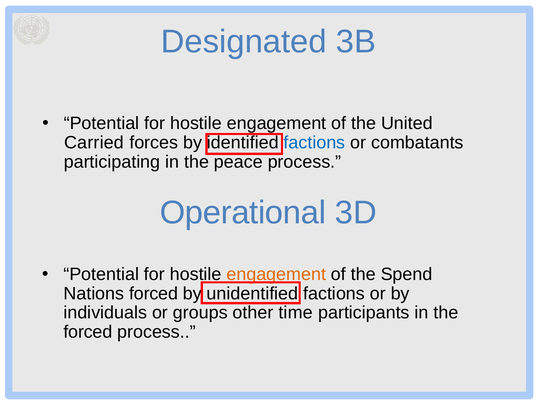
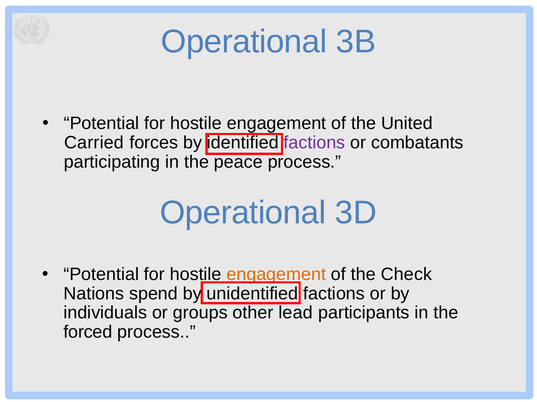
Designated at (244, 42): Designated -> Operational
factions at (314, 143) colour: blue -> purple
Spend: Spend -> Check
Nations forced: forced -> spend
time: time -> lead
